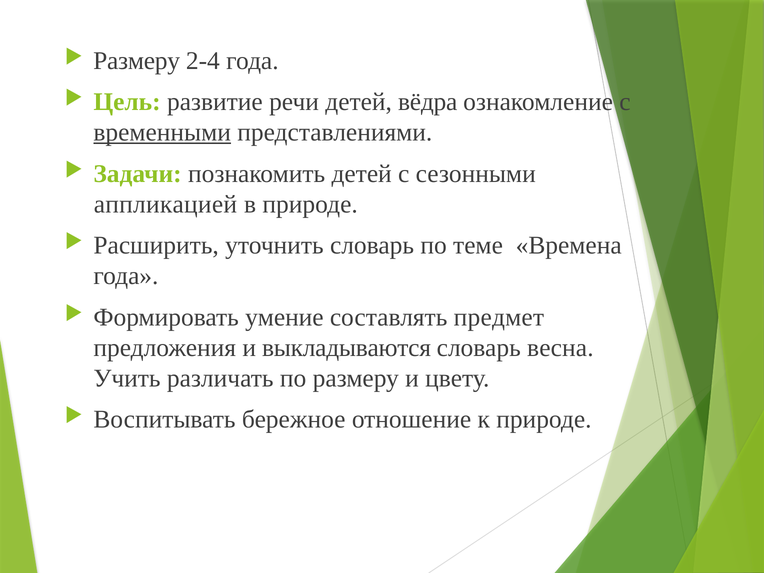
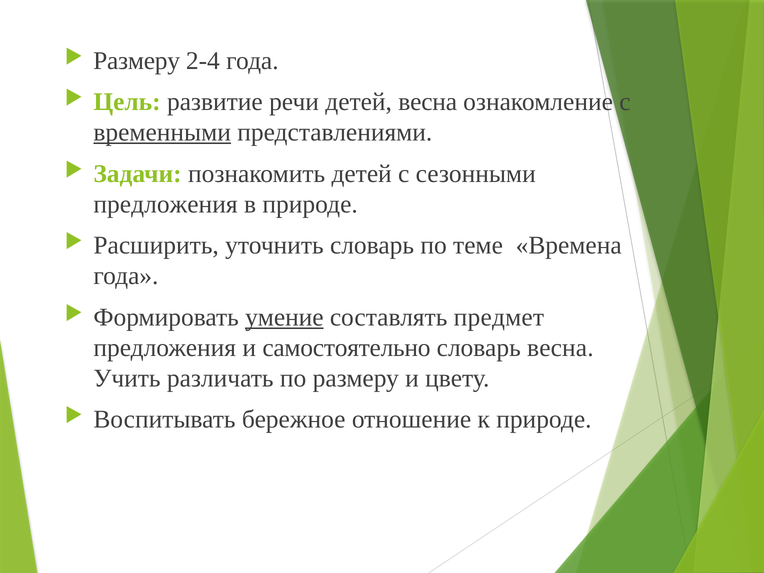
детей вёдра: вёдра -> весна
аппликацией at (165, 204): аппликацией -> предложения
умение underline: none -> present
выкладываются: выкладываются -> самостоятельно
